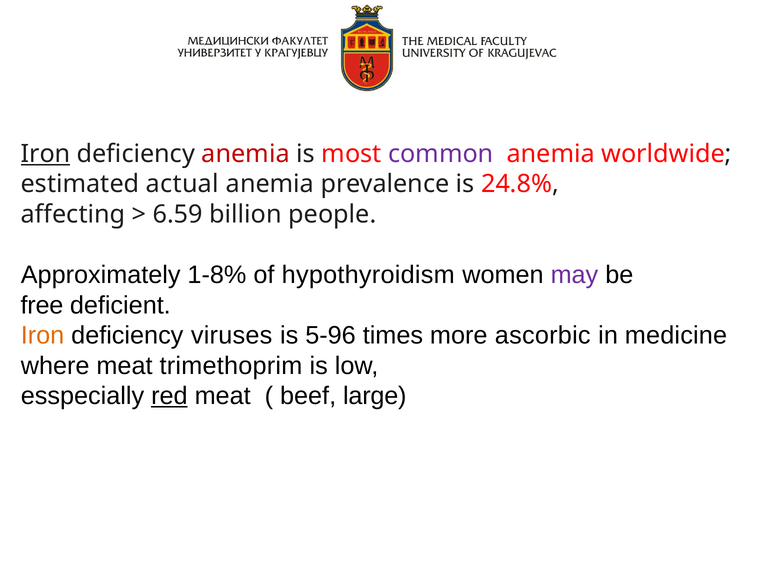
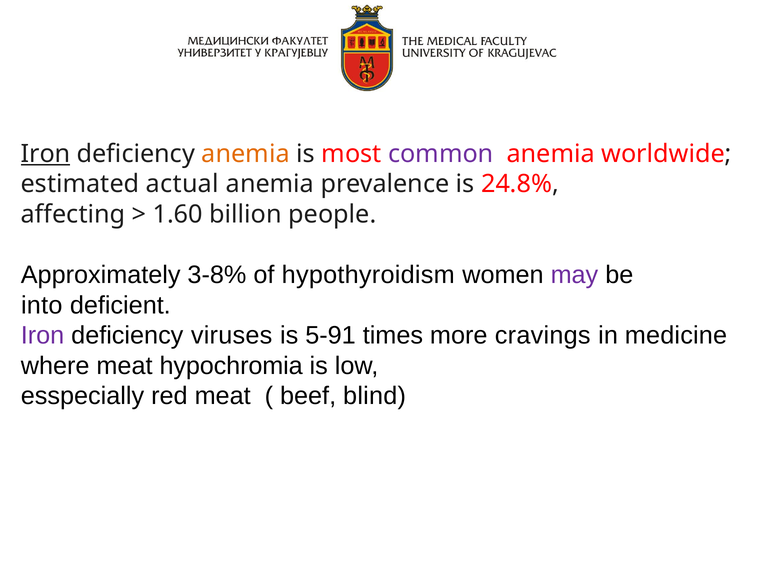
anemia at (246, 154) colour: red -> orange
6.59: 6.59 -> 1.60
1-8%: 1-8% -> 3-8%
free: free -> into
Iron at (43, 335) colour: orange -> purple
5-96: 5-96 -> 5-91
ascorbic: ascorbic -> cravings
trimethoprim: trimethoprim -> hypochromia
red underline: present -> none
large: large -> blind
